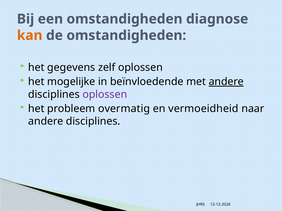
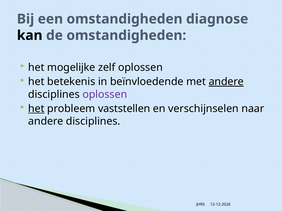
kan colour: orange -> black
gegevens: gegevens -> mogelijke
mogelijke: mogelijke -> betekenis
het at (36, 109) underline: none -> present
overmatig: overmatig -> vaststellen
vermoeidheid: vermoeidheid -> verschijnselen
